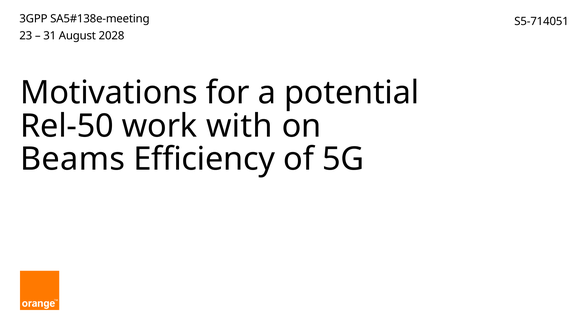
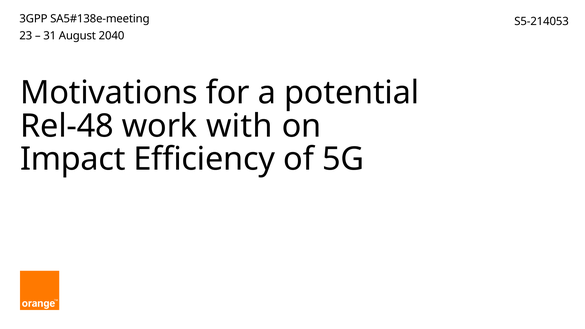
S5-714051: S5-714051 -> S5-214053
2028: 2028 -> 2040
Rel-50: Rel-50 -> Rel-48
Beams: Beams -> Impact
